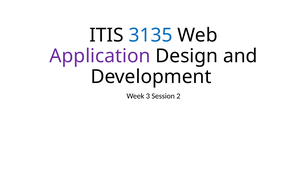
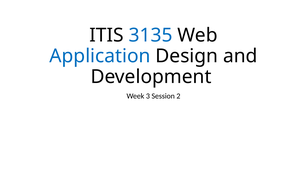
Application colour: purple -> blue
